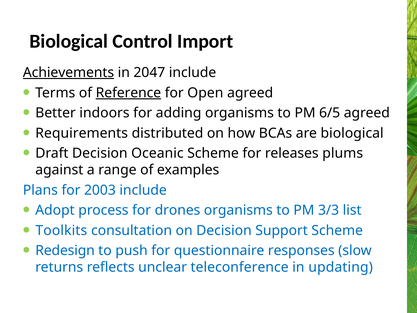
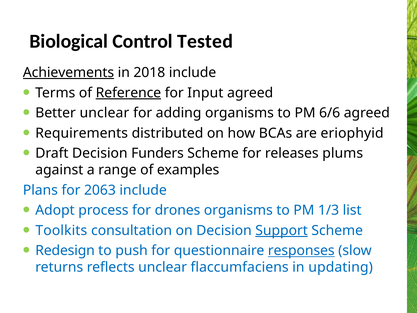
Import: Import -> Tested
2047: 2047 -> 2018
Open: Open -> Input
Better indoors: indoors -> unclear
6/5: 6/5 -> 6/6
are biological: biological -> eriophyid
Oceanic: Oceanic -> Funders
2003: 2003 -> 2063
3/3: 3/3 -> 1/3
Support underline: none -> present
responses underline: none -> present
teleconference: teleconference -> flaccumfaciens
